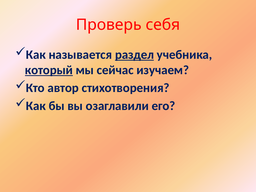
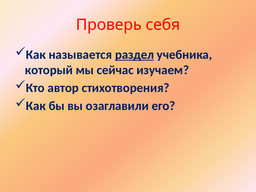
который underline: present -> none
